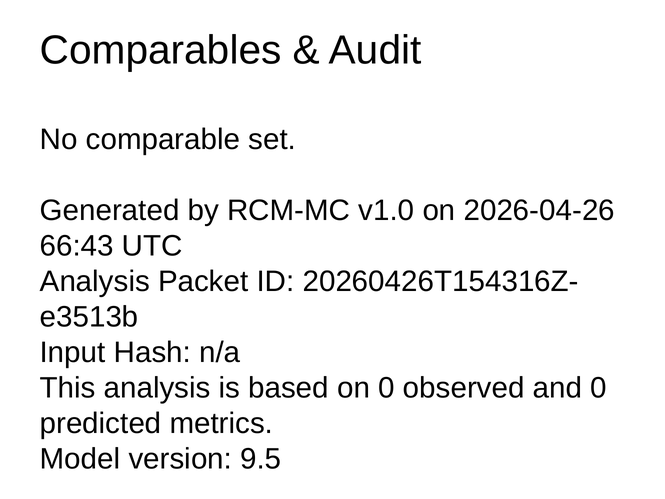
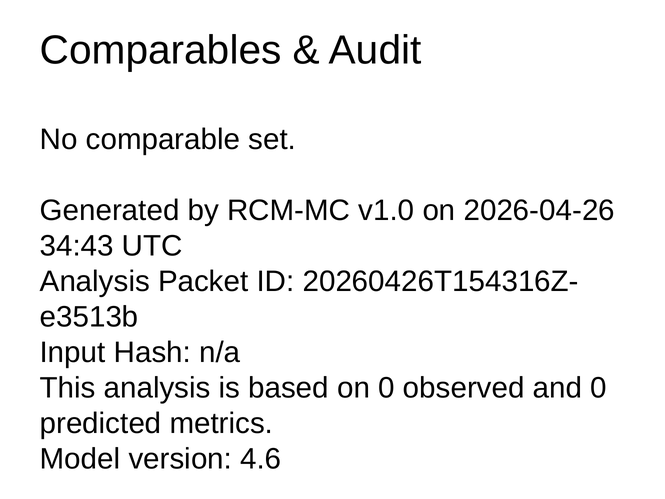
66:43: 66:43 -> 34:43
9.5: 9.5 -> 4.6
